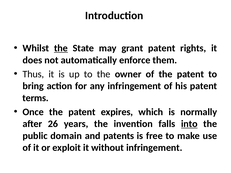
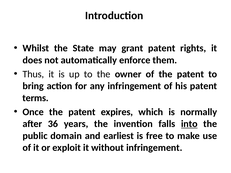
the at (61, 48) underline: present -> none
26: 26 -> 36
patents: patents -> earliest
